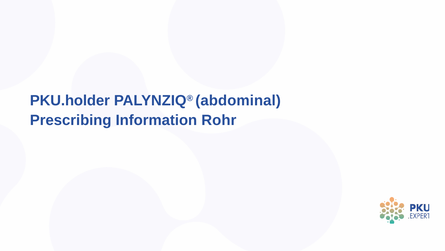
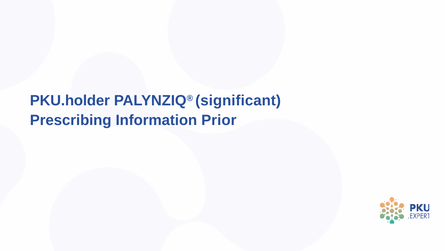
abdominal: abdominal -> significant
Rohr: Rohr -> Prior
